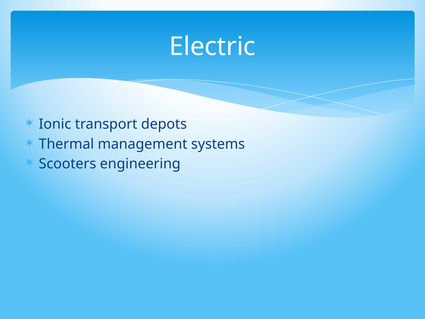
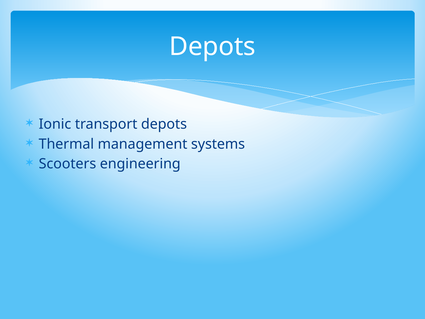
Electric at (213, 47): Electric -> Depots
